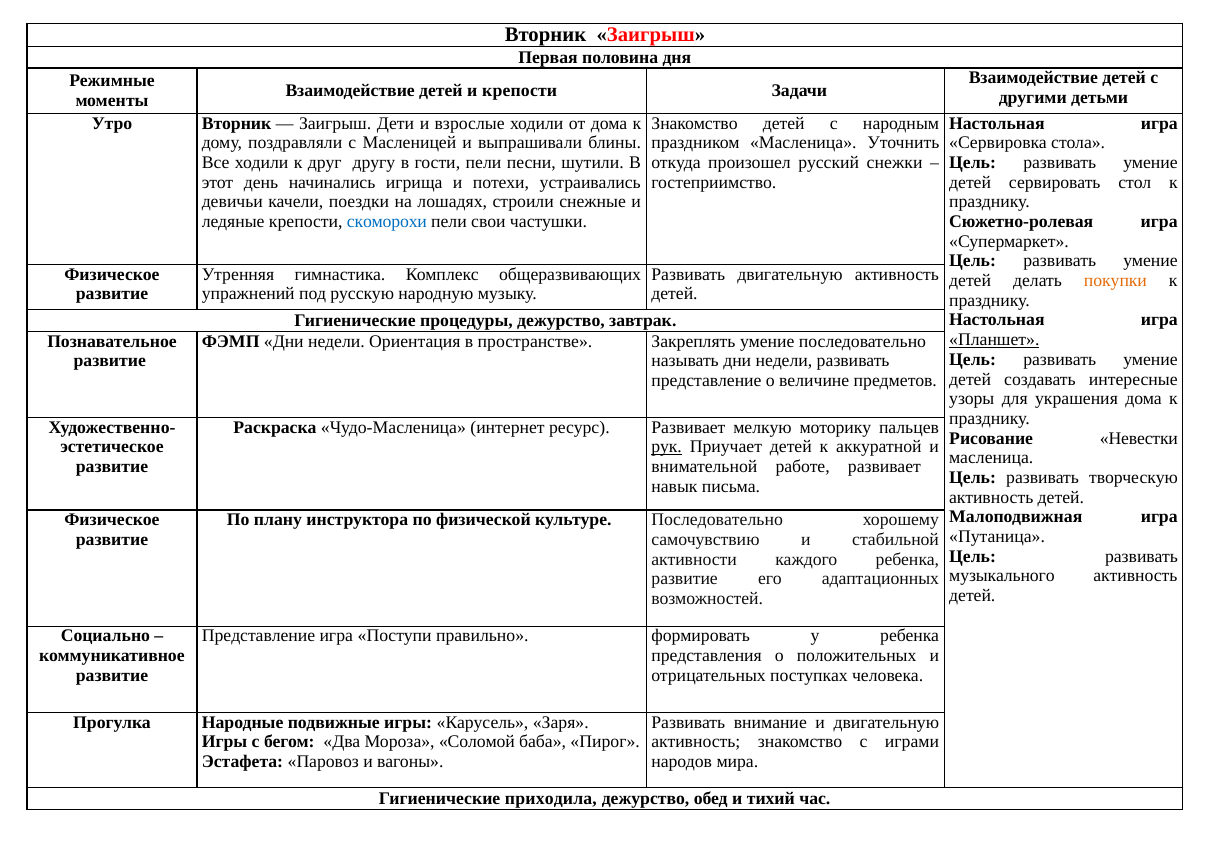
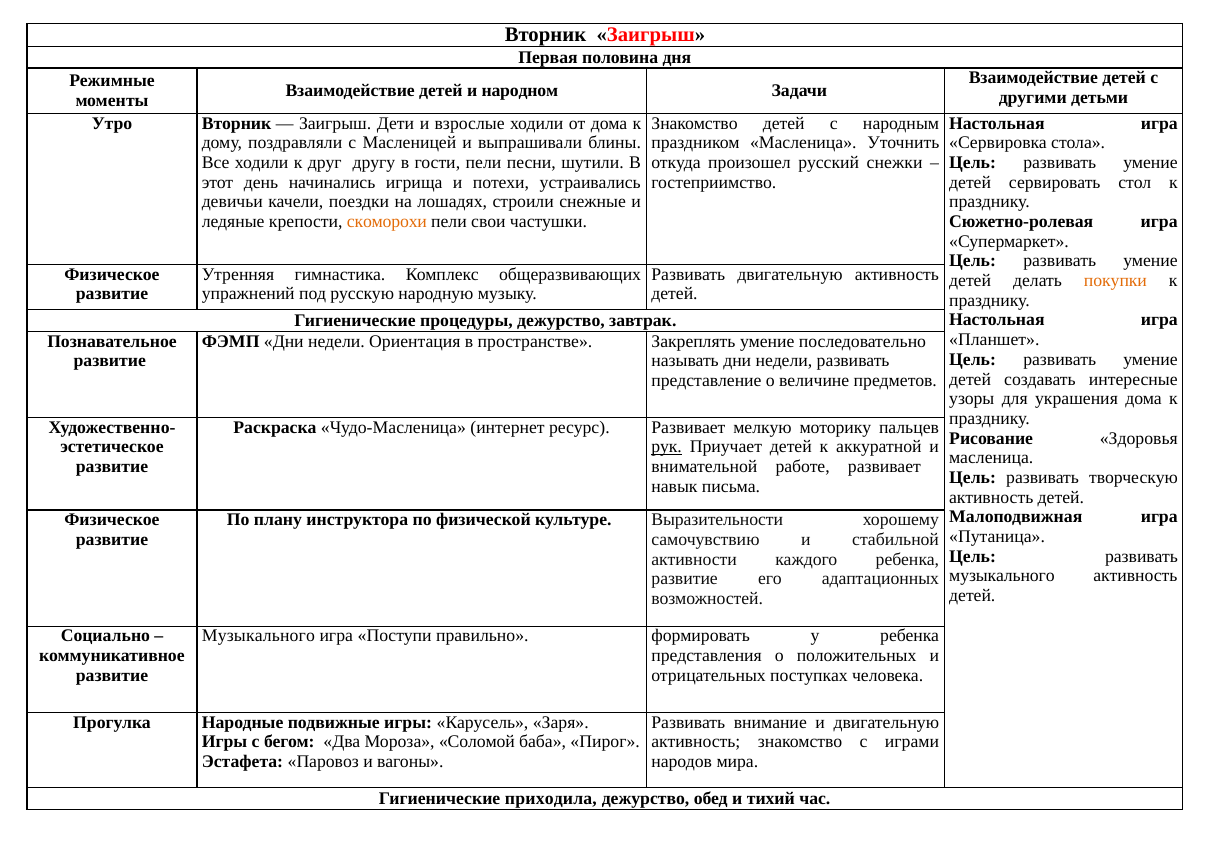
и крепости: крепости -> народном
скоморохи colour: blue -> orange
Планшет underline: present -> none
Невестки: Невестки -> Здоровья
культуре Последовательно: Последовательно -> Выразительности
Представление at (259, 636): Представление -> Музыкального
